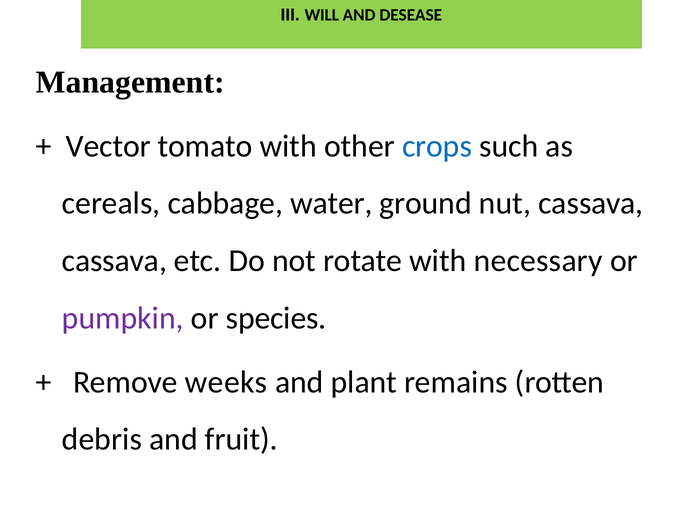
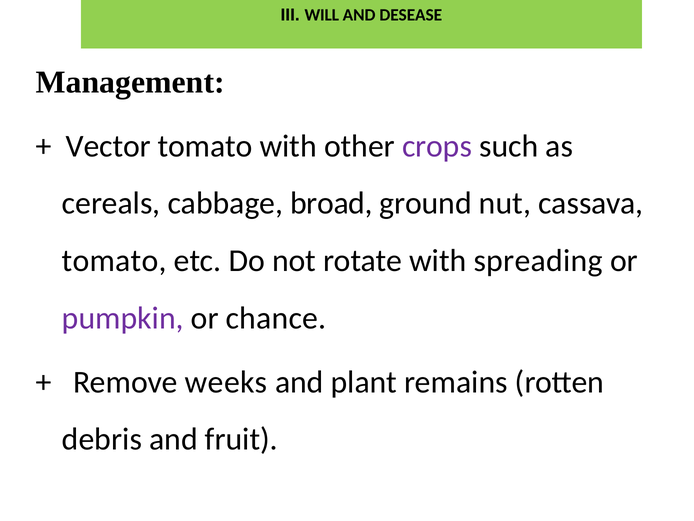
crops colour: blue -> purple
water: water -> broad
cassava at (114, 261): cassava -> tomato
necessary: necessary -> spreading
species: species -> chance
